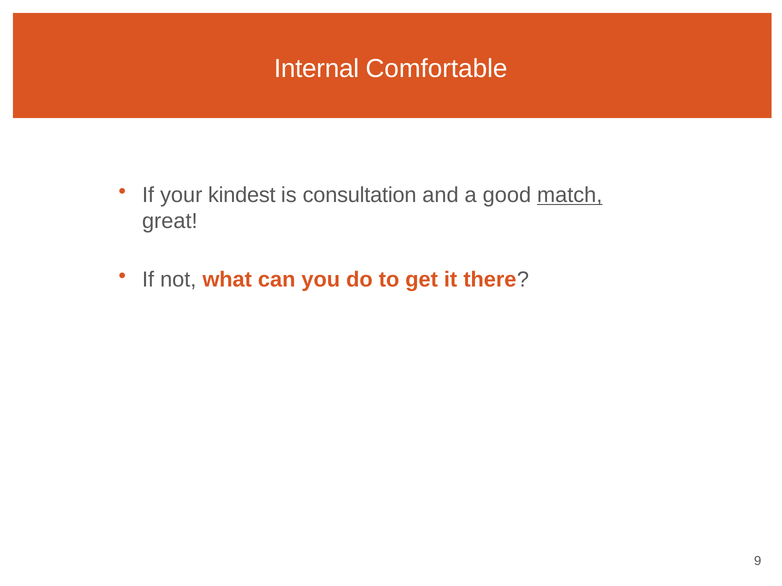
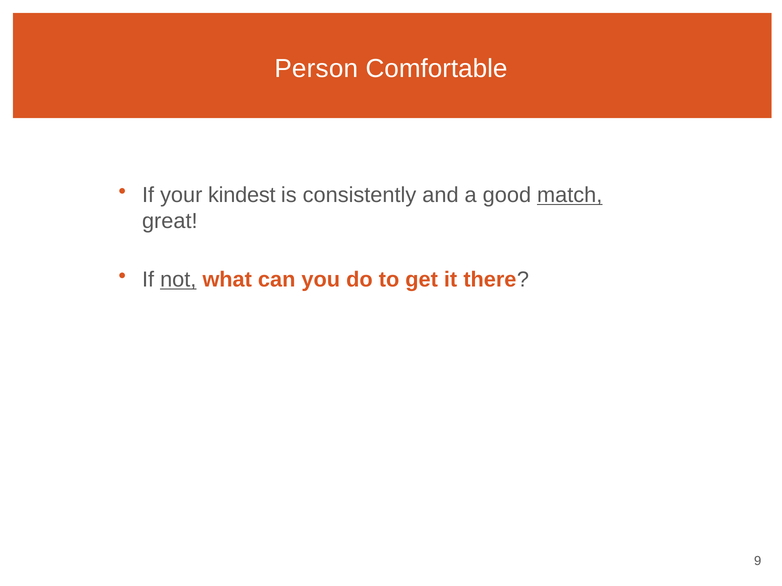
Internal: Internal -> Person
consultation: consultation -> consistently
not underline: none -> present
